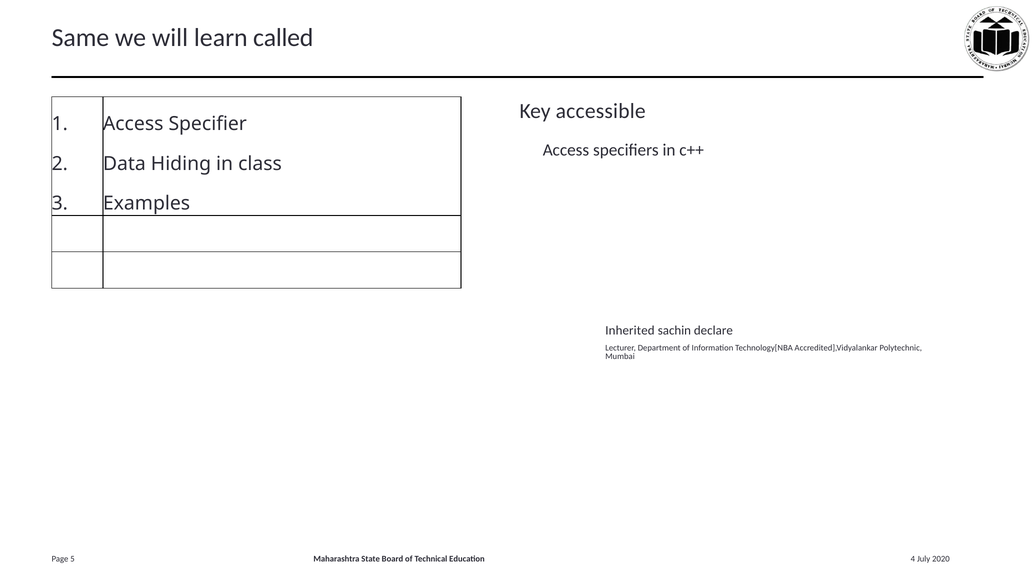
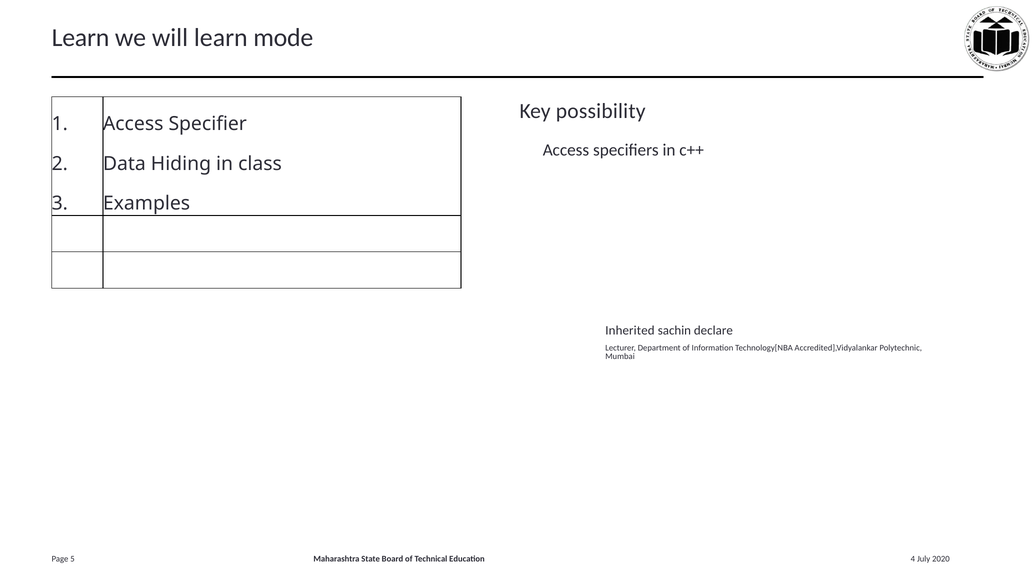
Same at (80, 38): Same -> Learn
called: called -> mode
accessible: accessible -> possibility
